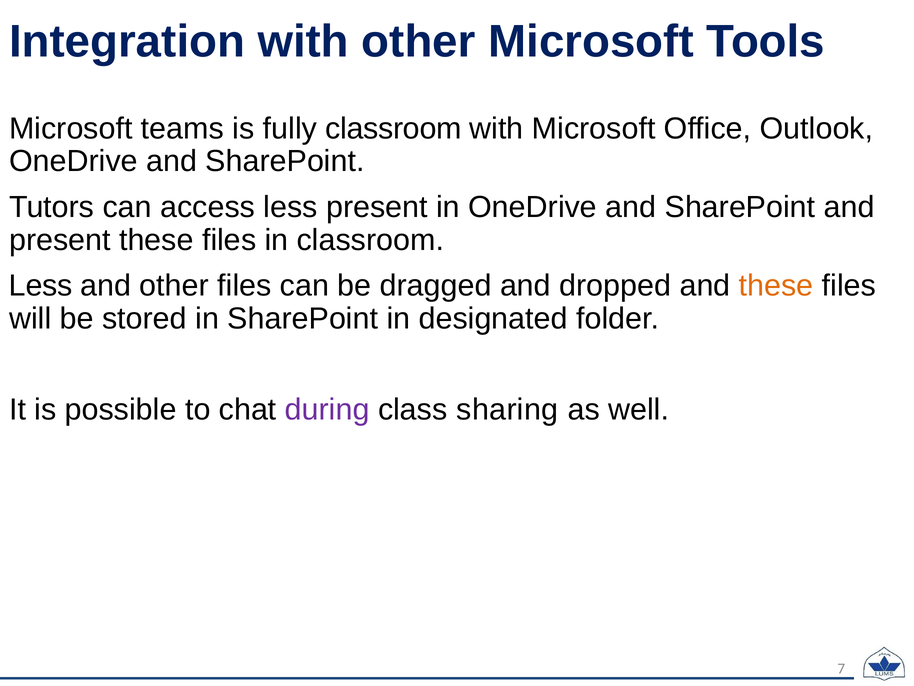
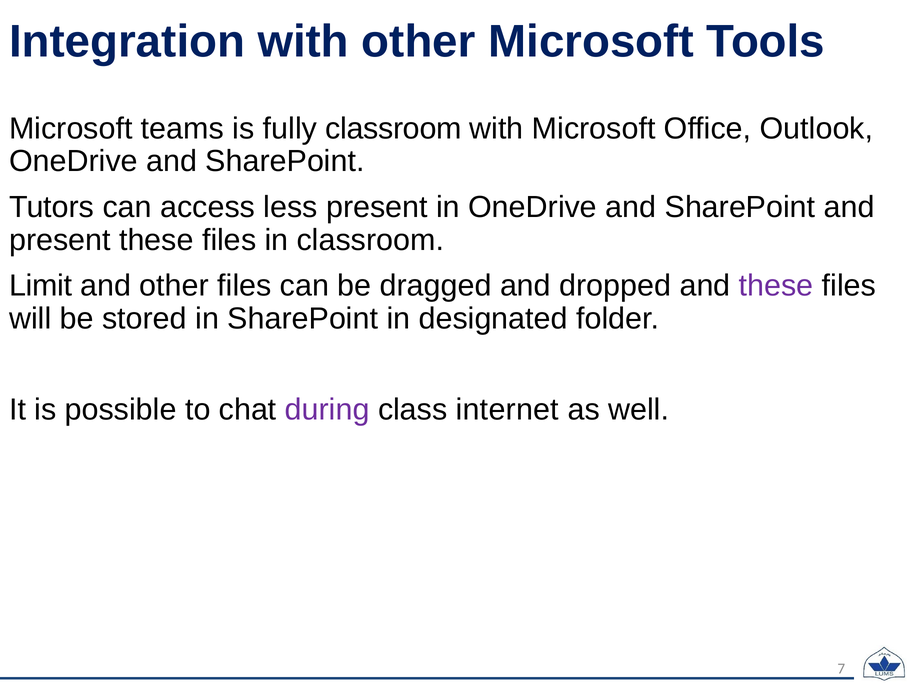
Less at (41, 285): Less -> Limit
these at (776, 285) colour: orange -> purple
sharing: sharing -> internet
